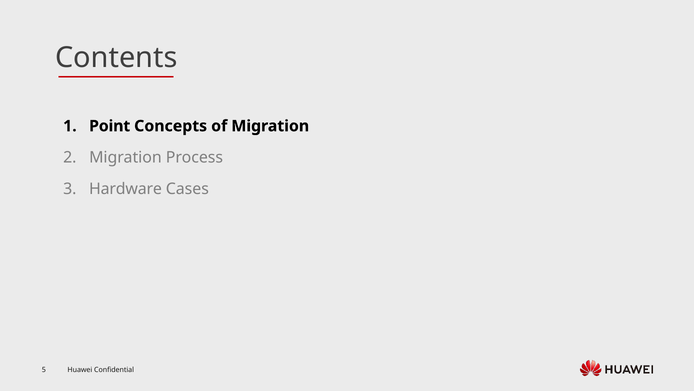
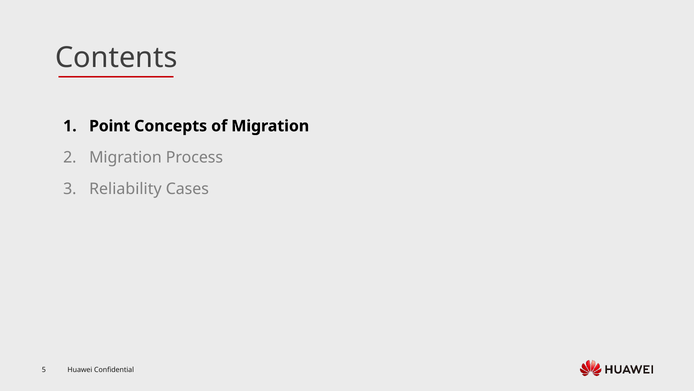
Hardware: Hardware -> Reliability
